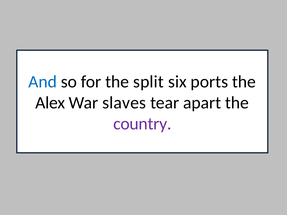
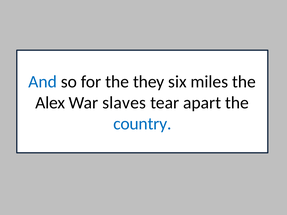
split: split -> they
ports: ports -> miles
country colour: purple -> blue
